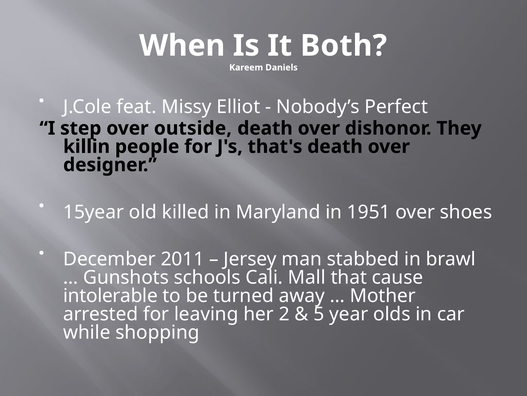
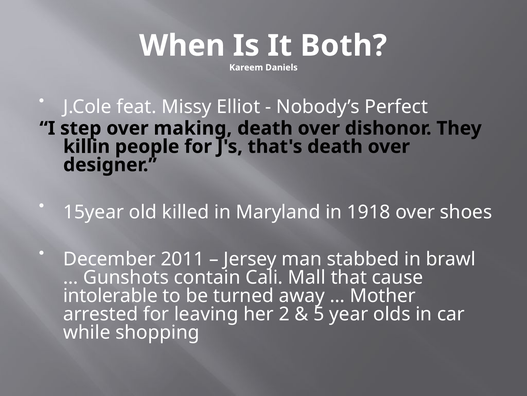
outside: outside -> making
1951: 1951 -> 1918
schools: schools -> contain
